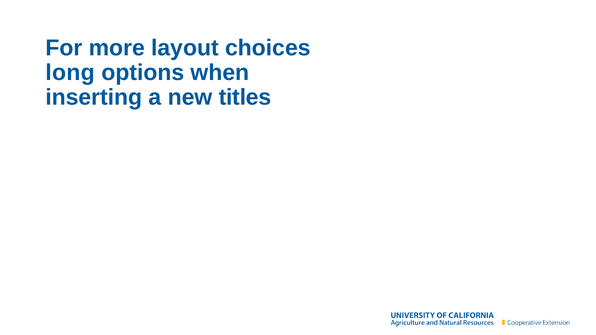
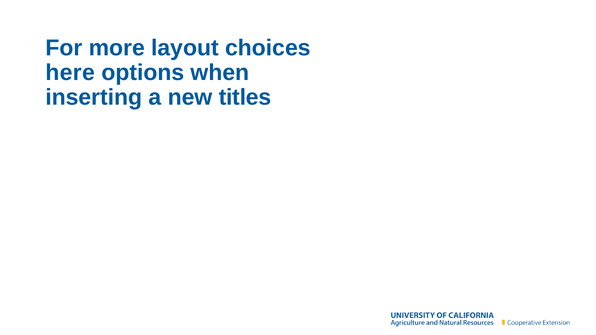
long: long -> here
